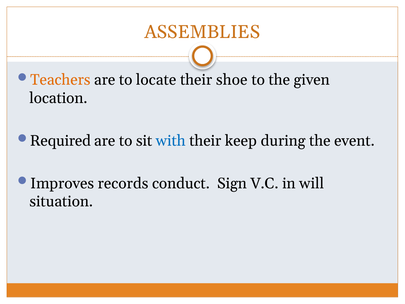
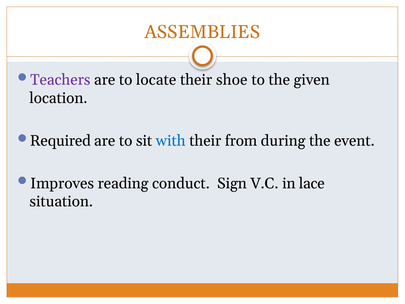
Teachers colour: orange -> purple
keep: keep -> from
records: records -> reading
will: will -> lace
